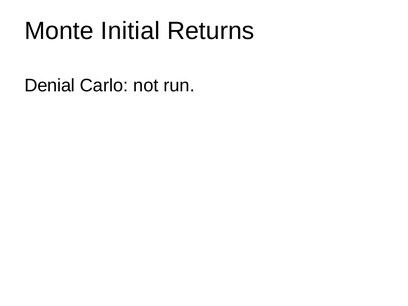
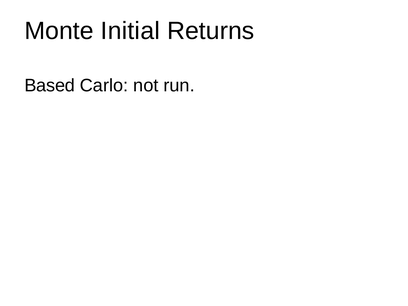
Denial: Denial -> Based
